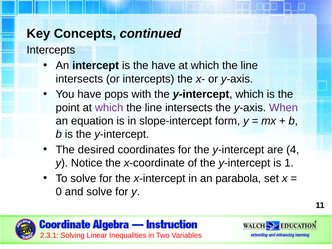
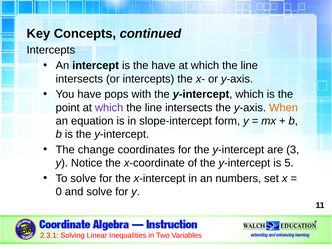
When colour: purple -> orange
desired: desired -> change
4: 4 -> 3
1: 1 -> 5
parabola: parabola -> numbers
